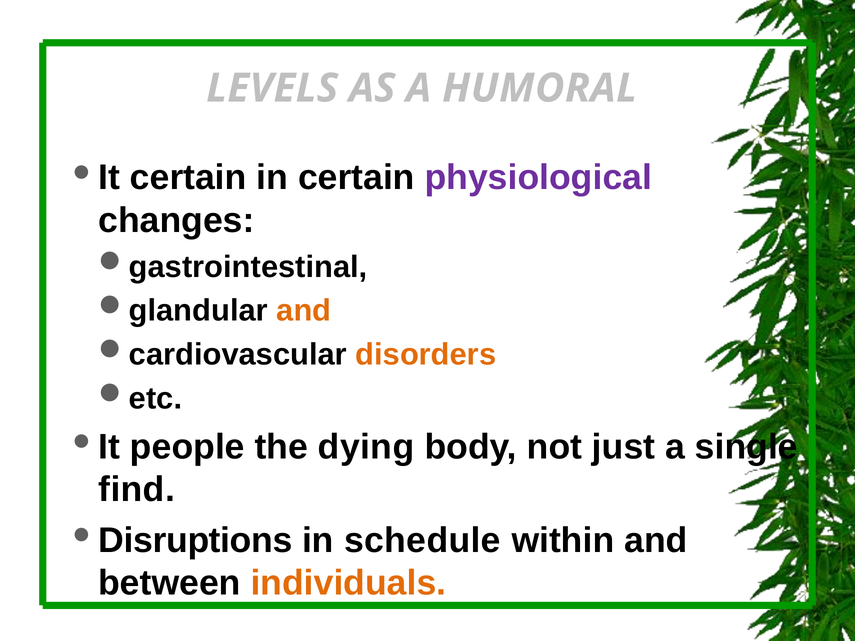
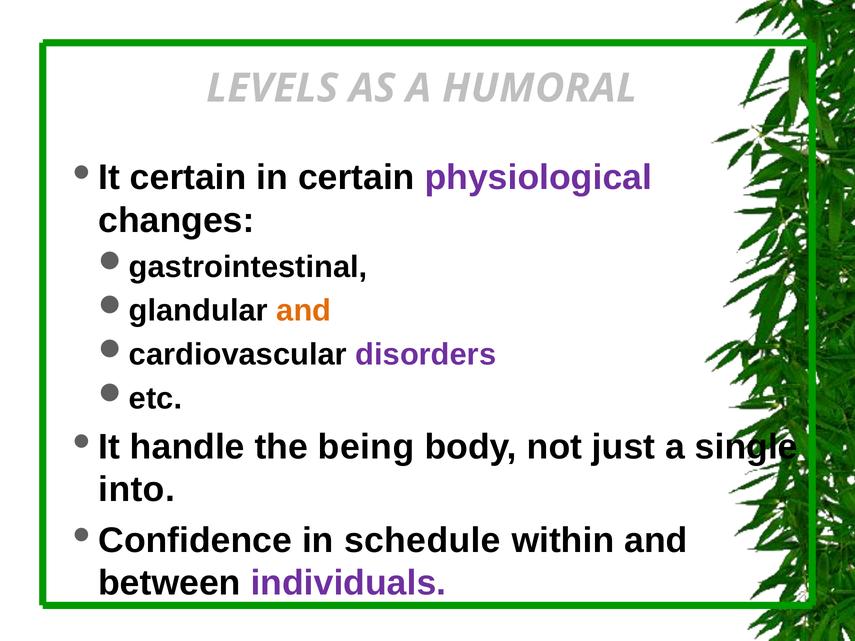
disorders colour: orange -> purple
people: people -> handle
dying: dying -> being
find: find -> into
Disruptions: Disruptions -> Confidence
individuals colour: orange -> purple
